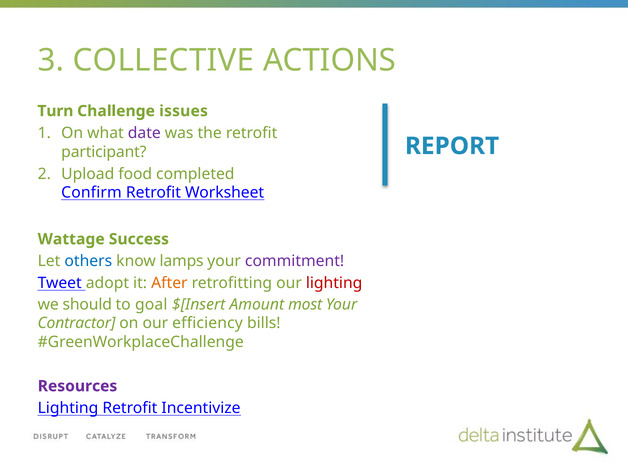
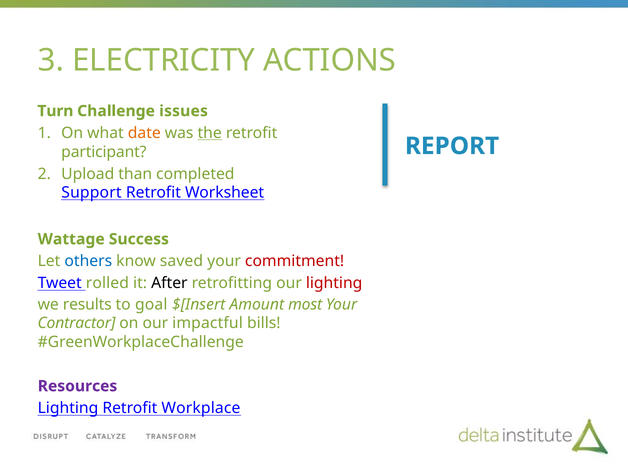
COLLECTIVE: COLLECTIVE -> ELECTRICITY
date colour: purple -> orange
the underline: none -> present
food: food -> than
Confirm: Confirm -> Support
lamps: lamps -> saved
commitment colour: purple -> red
adopt: adopt -> rolled
After colour: orange -> black
should: should -> results
efficiency: efficiency -> impactful
Incentivize: Incentivize -> Workplace
